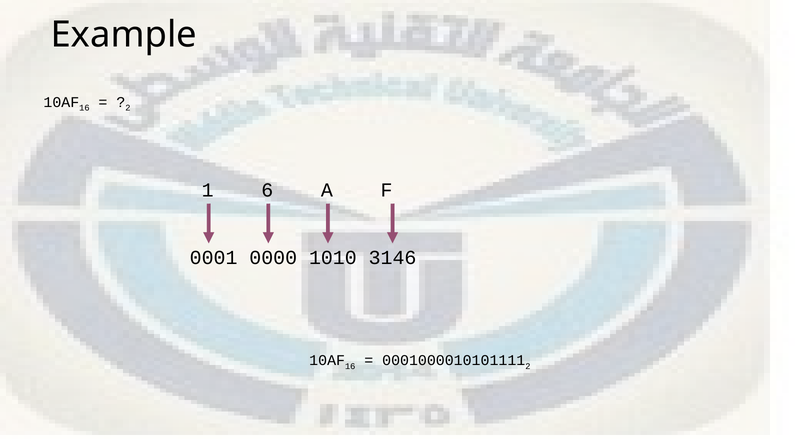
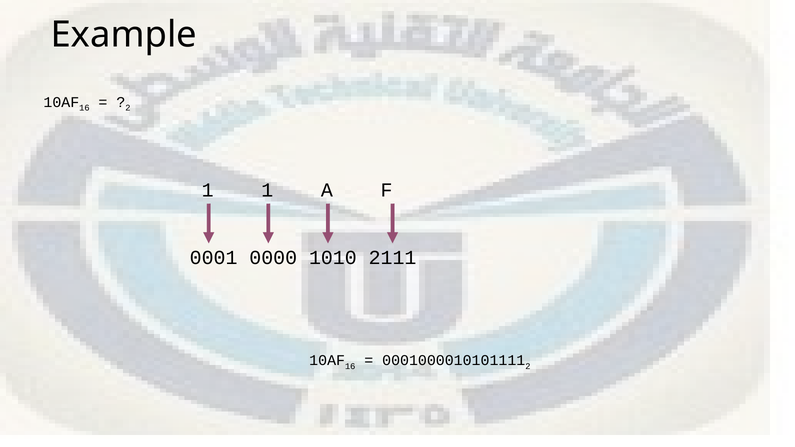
1 6: 6 -> 1
3146: 3146 -> 2111
